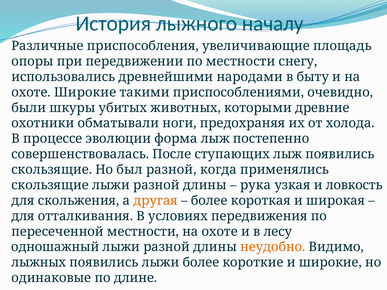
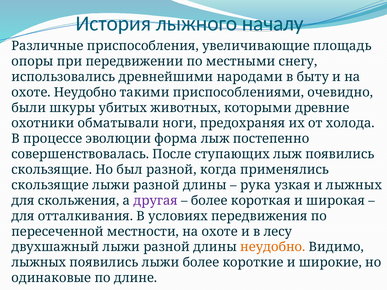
по местности: местности -> местными
охоте Широкие: Широкие -> Неудобно
и ловкость: ловкость -> лыжных
другая colour: orange -> purple
одношажный: одношажный -> двухшажный
